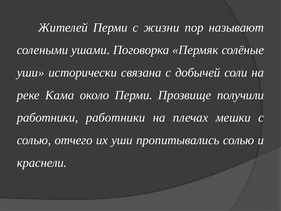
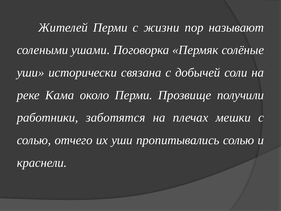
работники работники: работники -> заботятся
